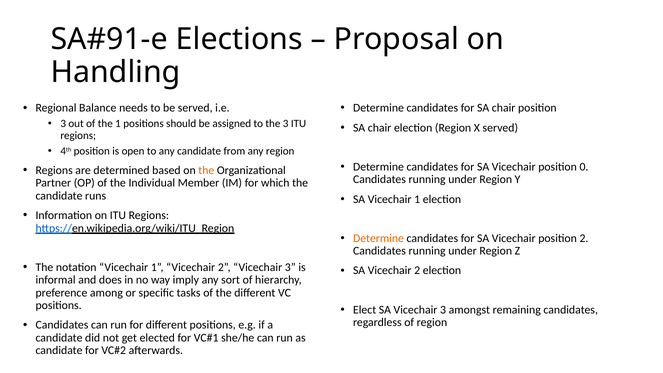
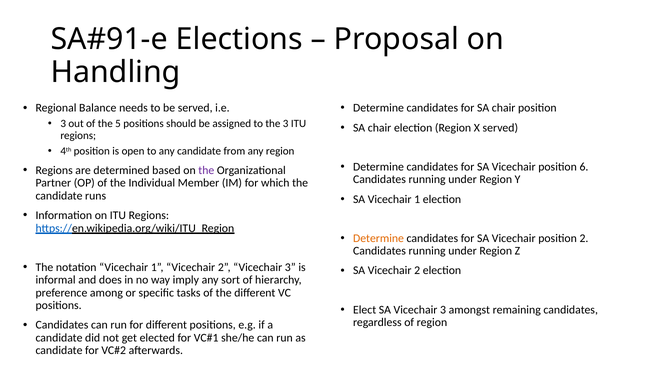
the 1: 1 -> 5
0: 0 -> 6
the at (206, 170) colour: orange -> purple
